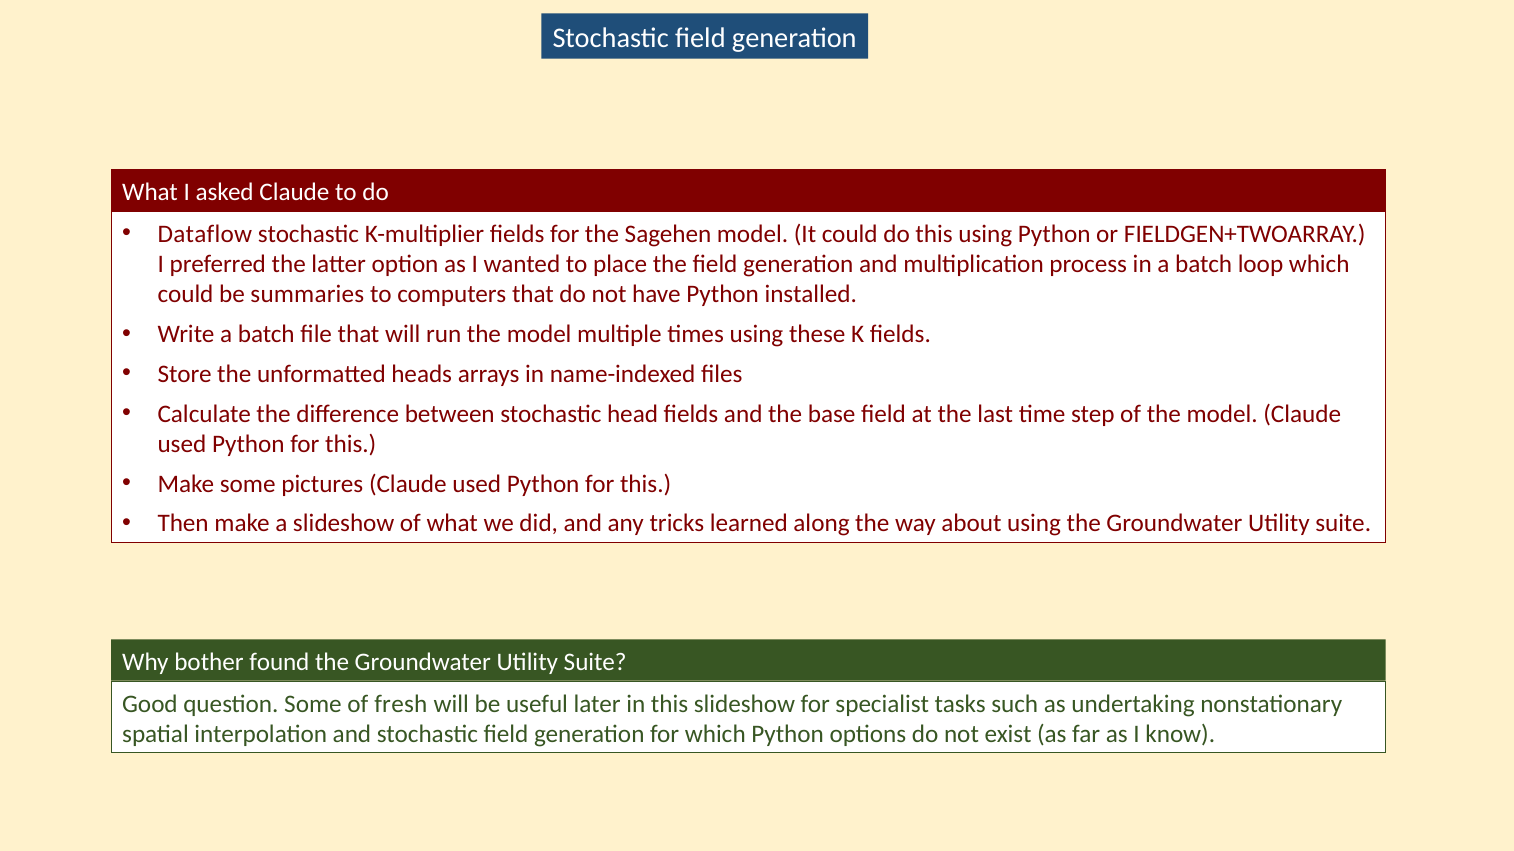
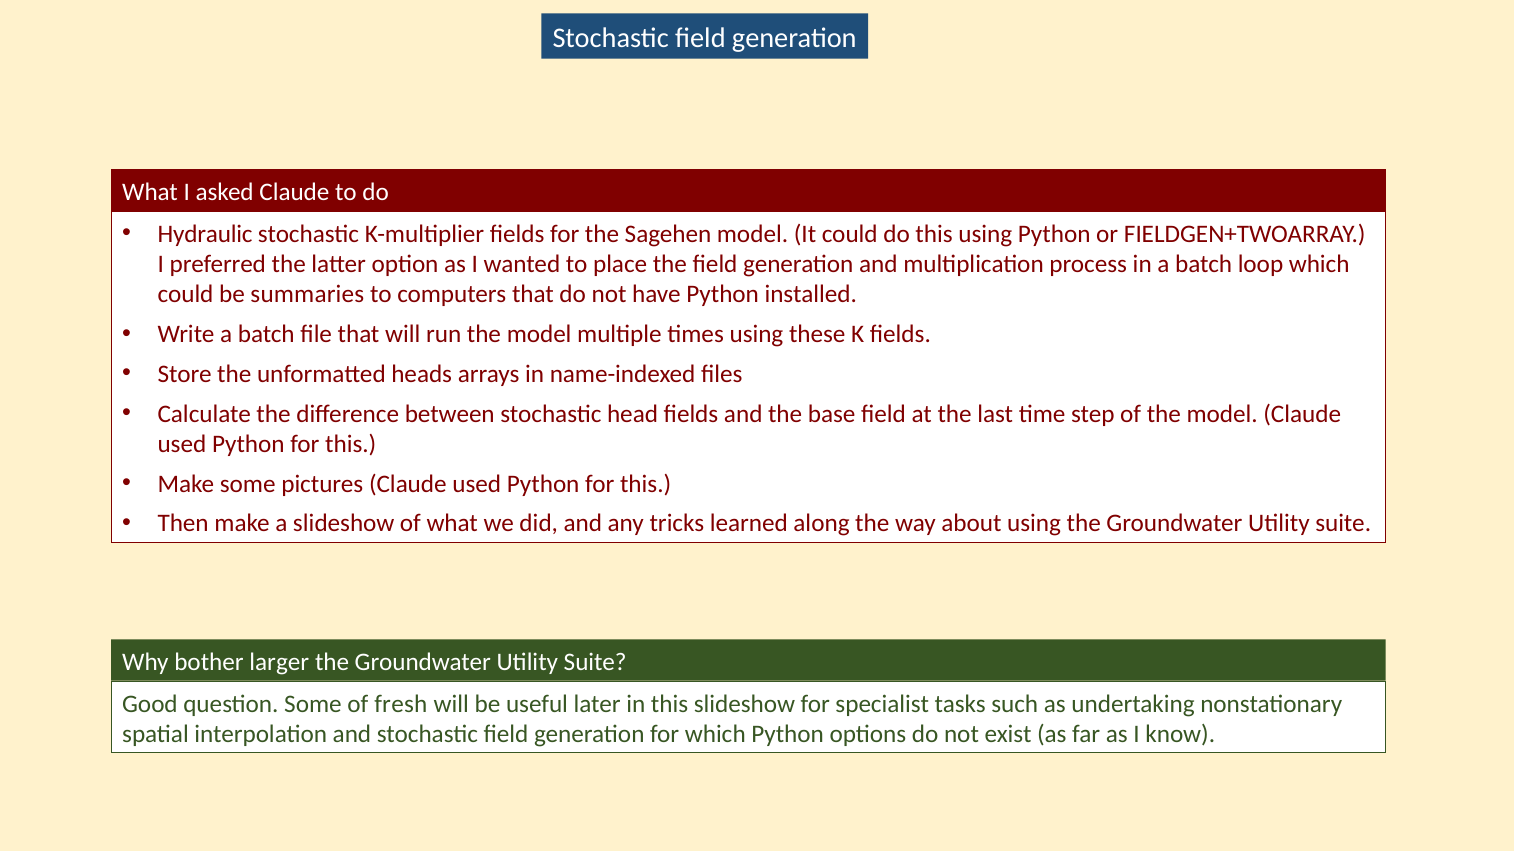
Dataflow: Dataflow -> Hydraulic
found: found -> larger
